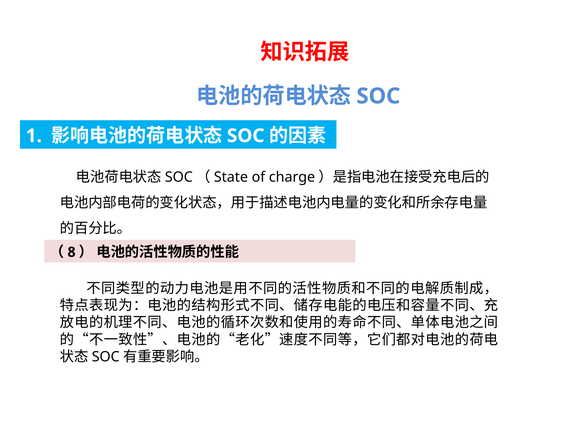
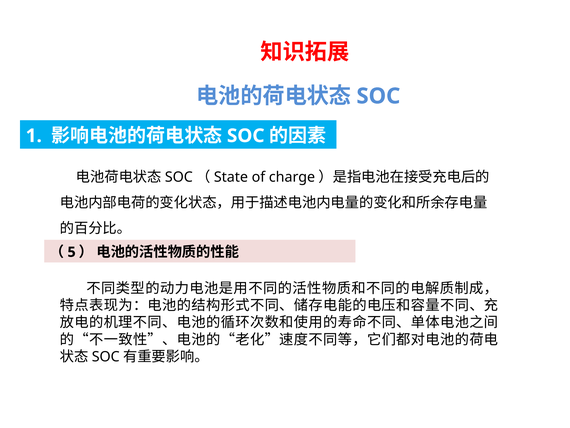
8: 8 -> 5
